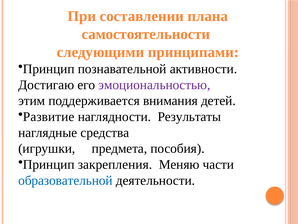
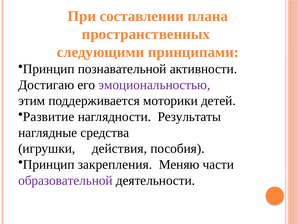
самостоятельности: самостоятельности -> пространственных
внимания: внимания -> моторики
предмета: предмета -> действия
образовательной colour: blue -> purple
